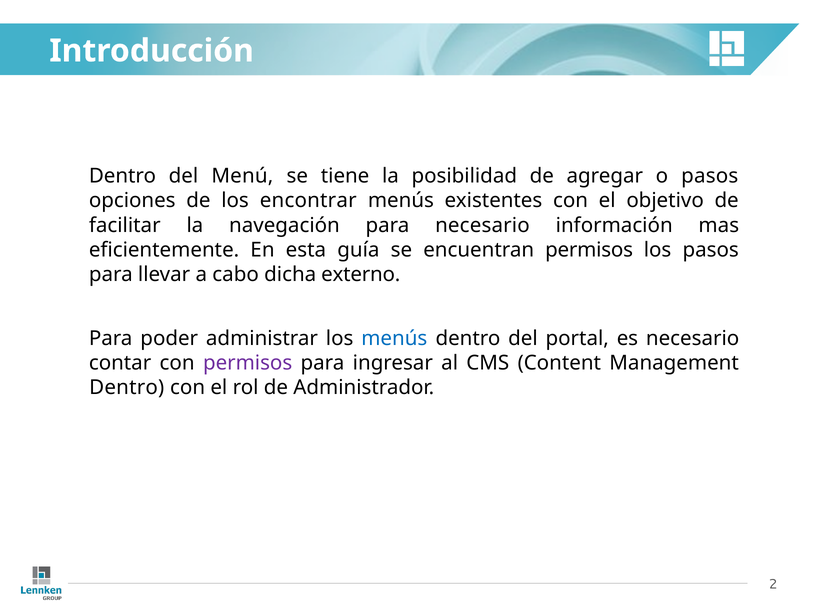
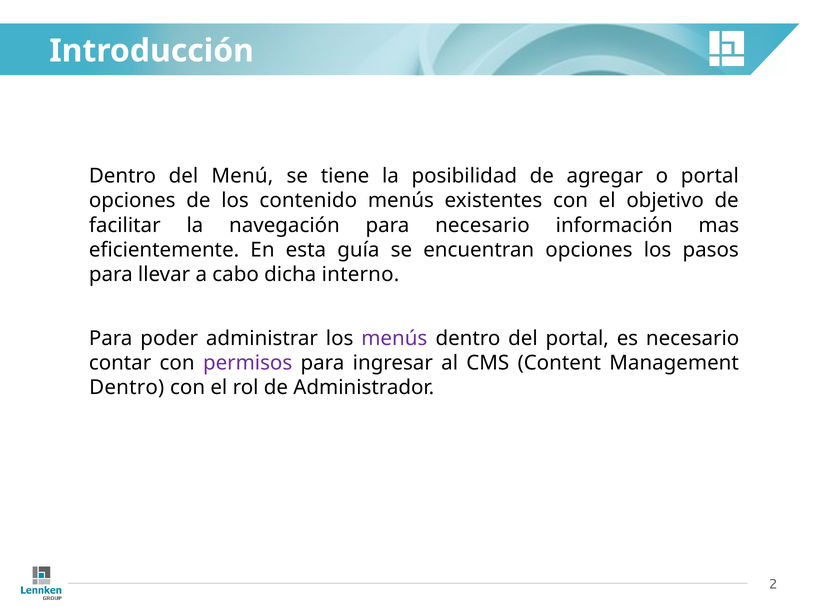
o pasos: pasos -> portal
encontrar: encontrar -> contenido
encuentran permisos: permisos -> opciones
externo: externo -> interno
menús at (394, 339) colour: blue -> purple
